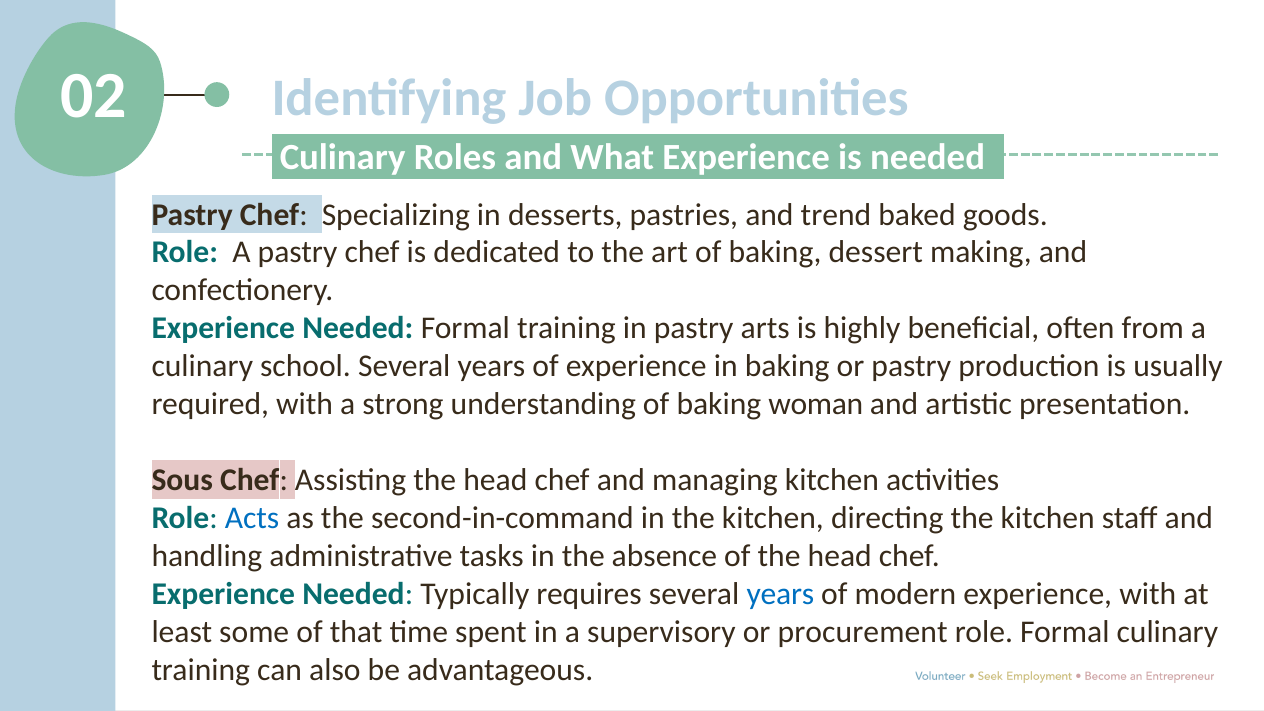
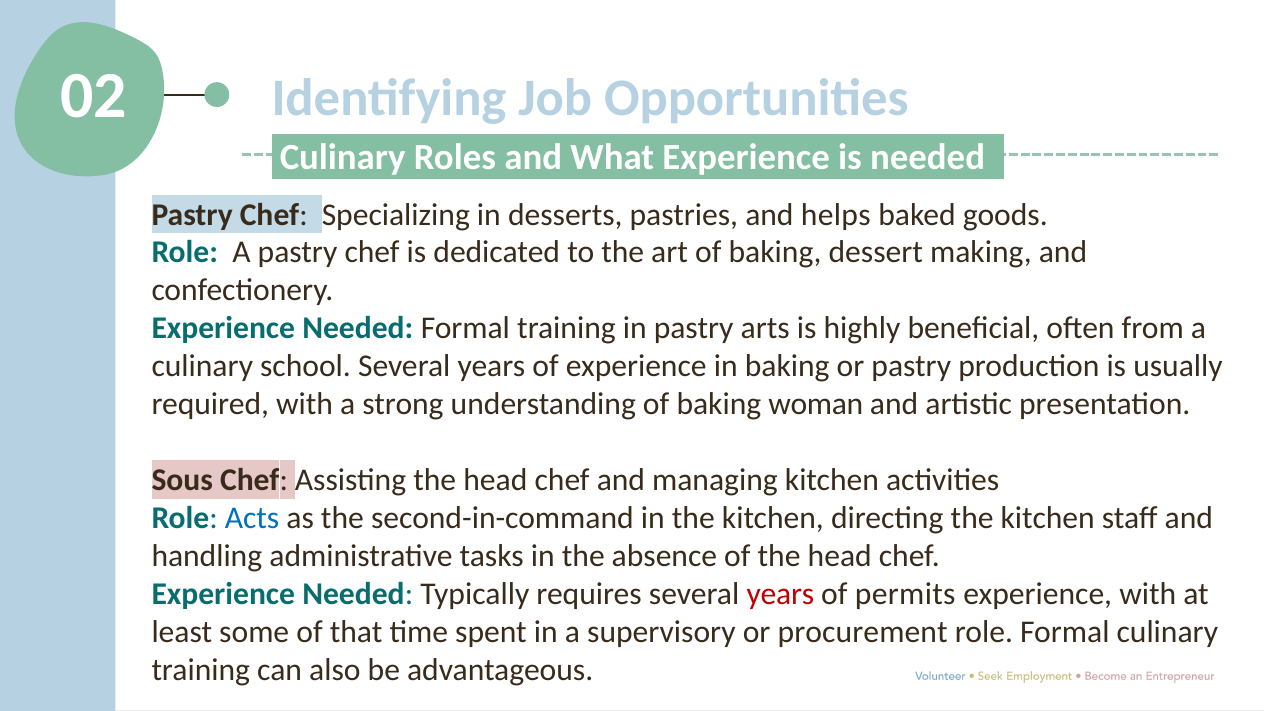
trend: trend -> helps
years at (780, 594) colour: blue -> red
modern: modern -> permits
